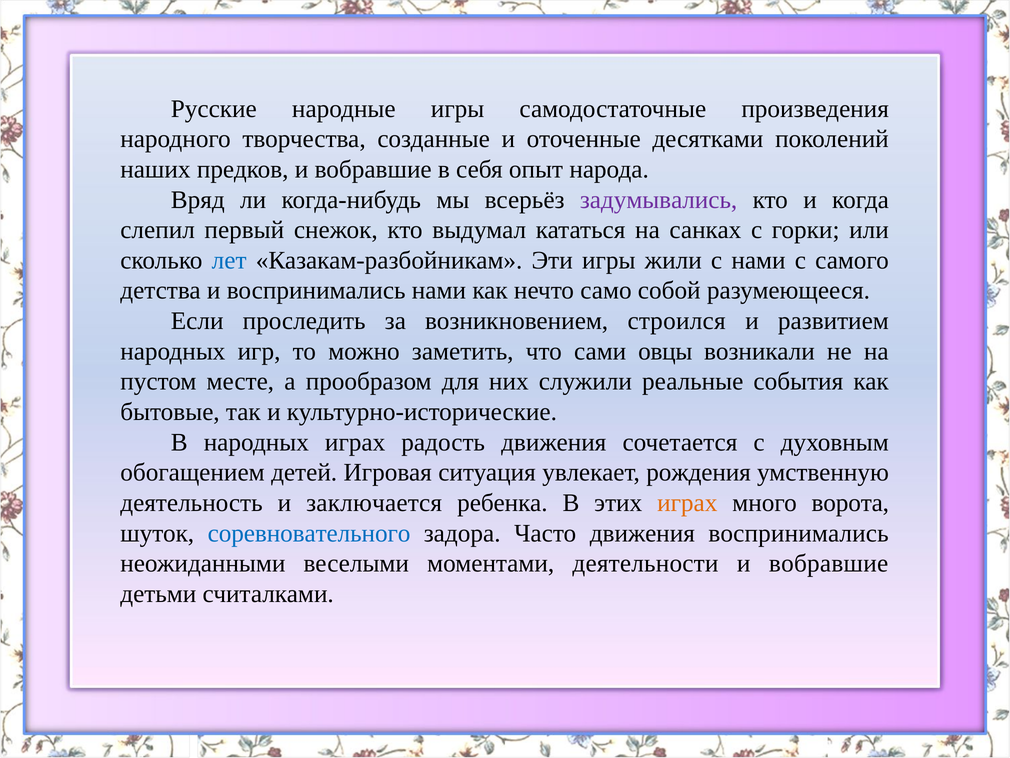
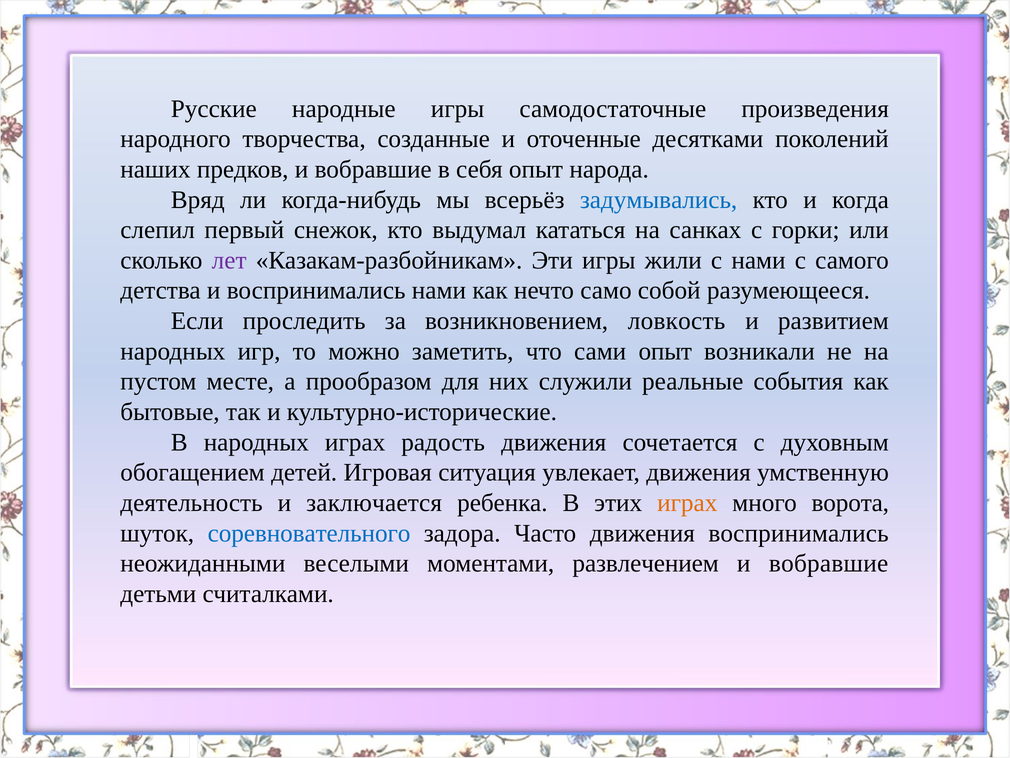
задумывались colour: purple -> blue
лет colour: blue -> purple
строился: строился -> ловкость
сами овцы: овцы -> опыт
увлекает рождения: рождения -> движения
деятельности: деятельности -> развлечением
